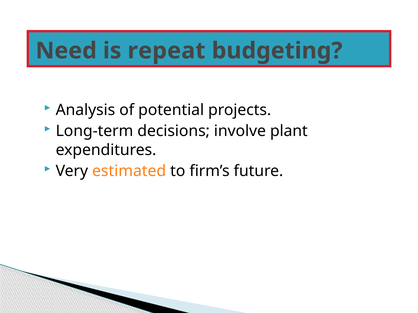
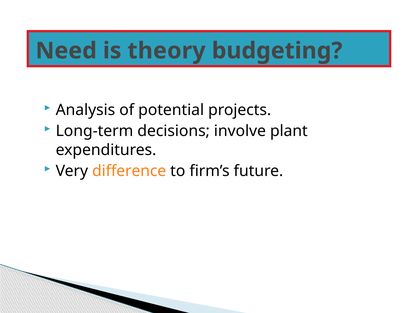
repeat: repeat -> theory
estimated: estimated -> difference
